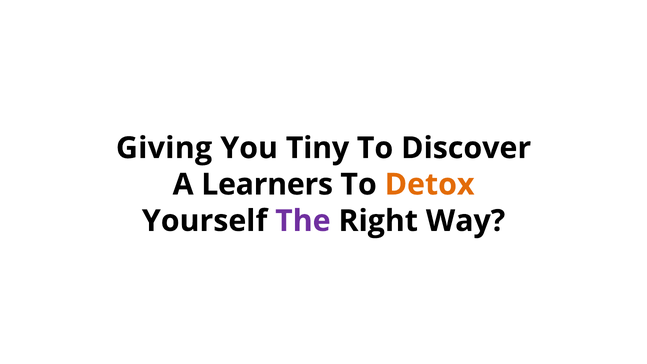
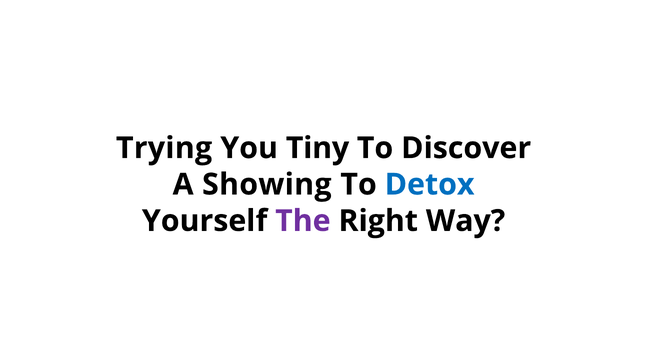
Giving: Giving -> Trying
Learners: Learners -> Showing
Detox colour: orange -> blue
